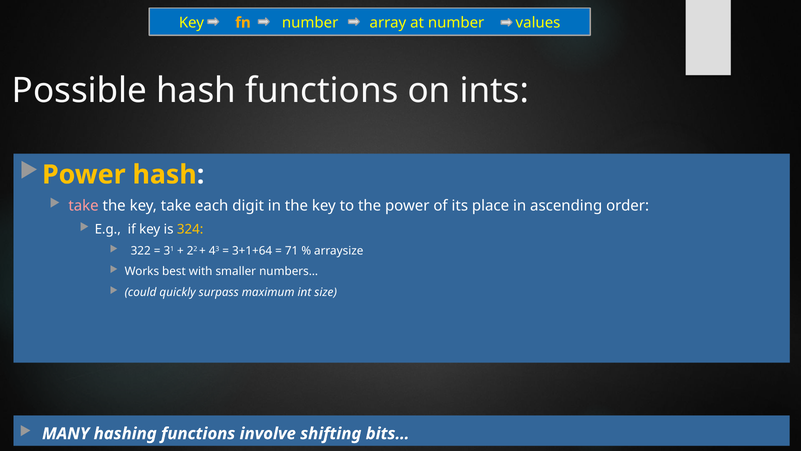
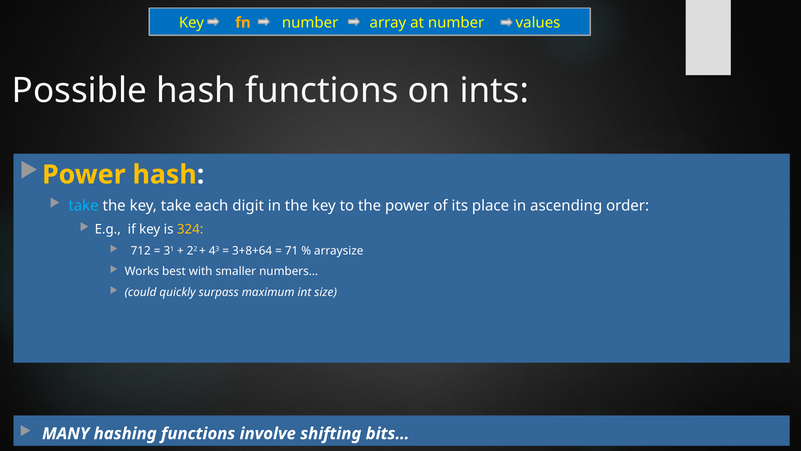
take at (84, 205) colour: pink -> light blue
322: 322 -> 712
3+1+64: 3+1+64 -> 3+8+64
